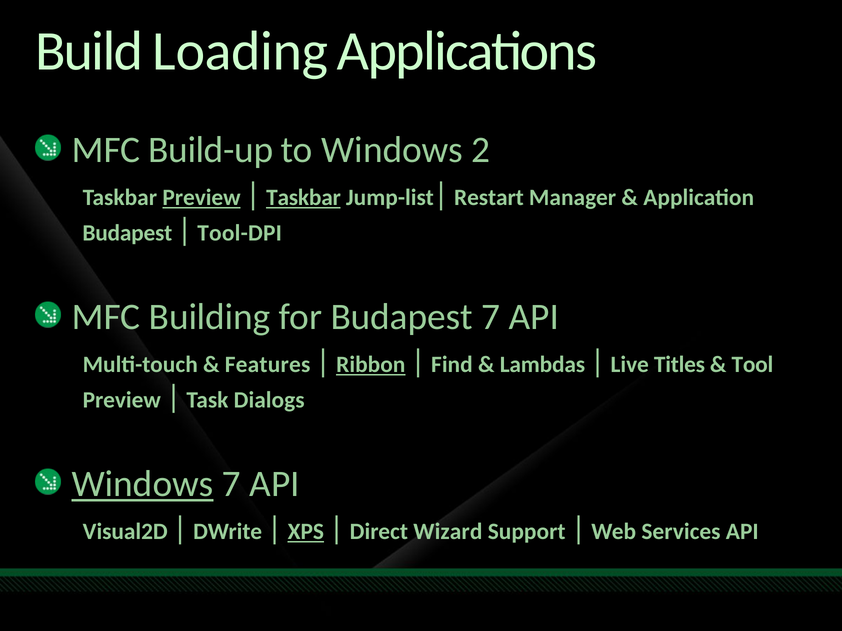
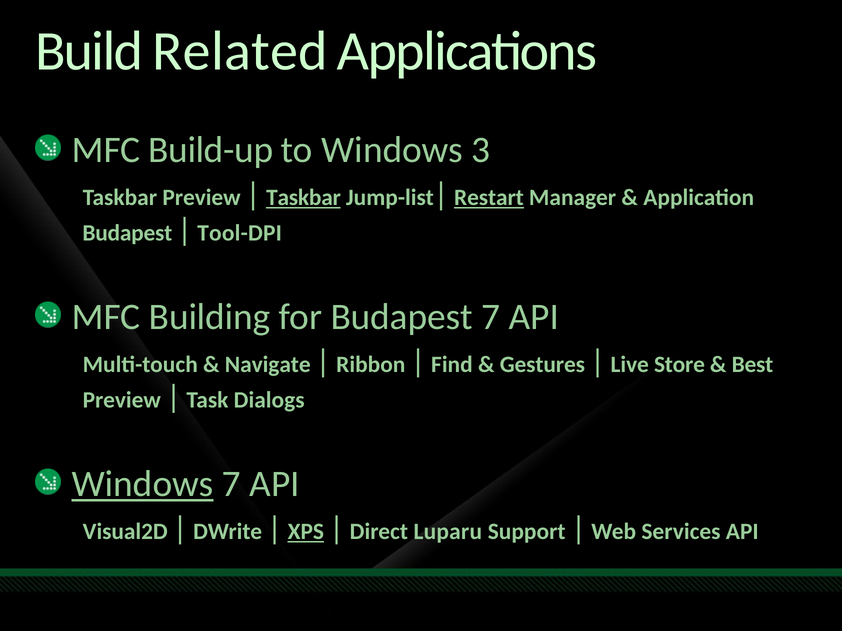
Loading: Loading -> Related
2: 2 -> 3
Preview at (202, 198) underline: present -> none
Restart underline: none -> present
Features: Features -> Navigate
Ribbon underline: present -> none
Lambdas: Lambdas -> Gestures
Titles: Titles -> Store
Tool: Tool -> Best
Wizard: Wizard -> Luparu
